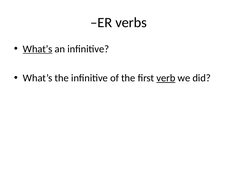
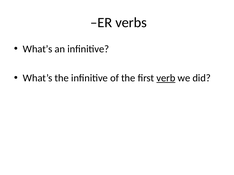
What’s at (38, 49) underline: present -> none
